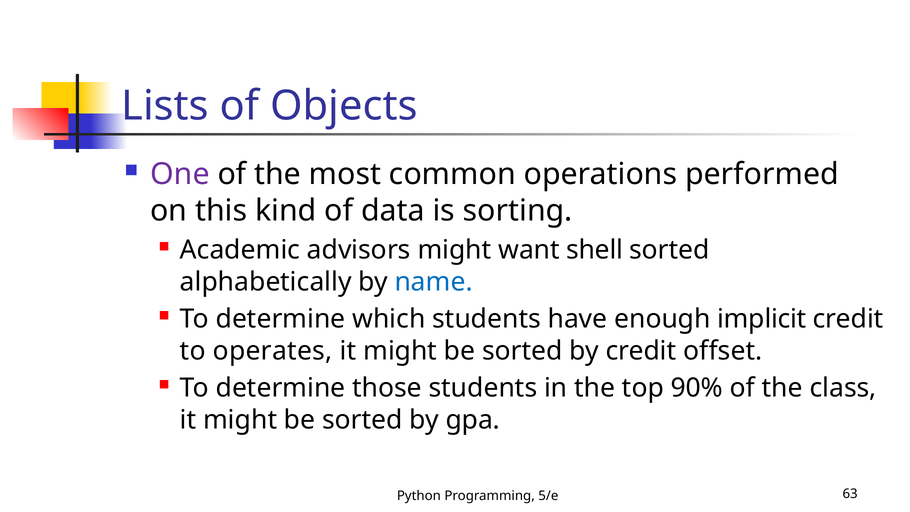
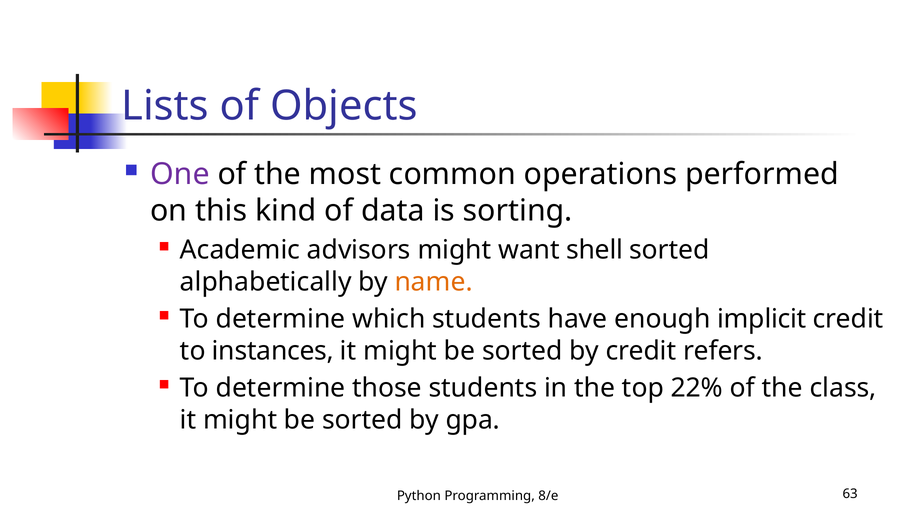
name colour: blue -> orange
operates: operates -> instances
offset: offset -> refers
90%: 90% -> 22%
5/e: 5/e -> 8/e
